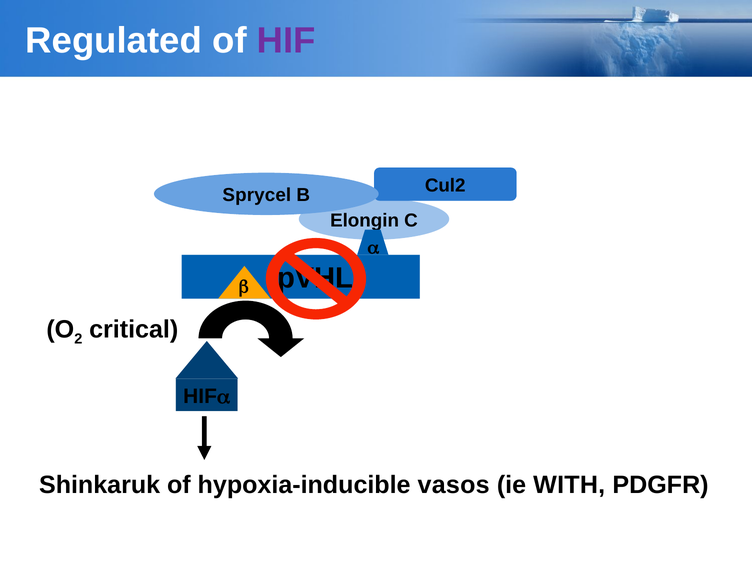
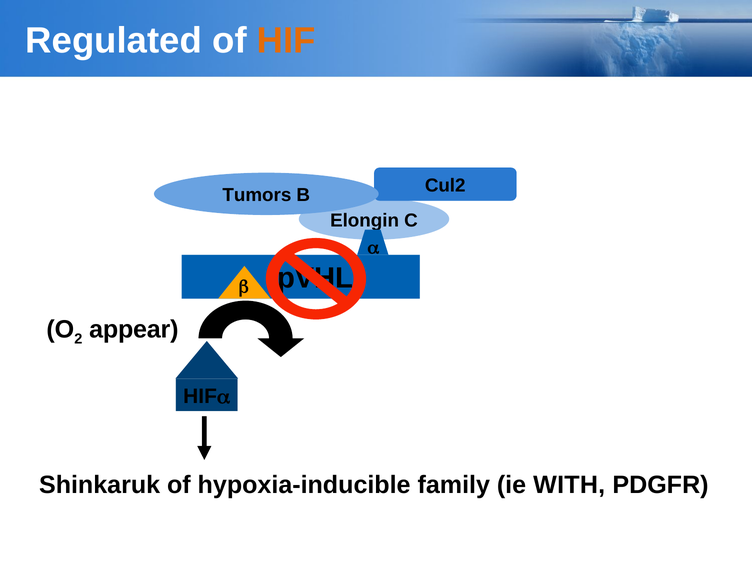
HIF at (286, 40) colour: purple -> orange
Sprycel: Sprycel -> Tumors
critical: critical -> appear
vasos: vasos -> family
